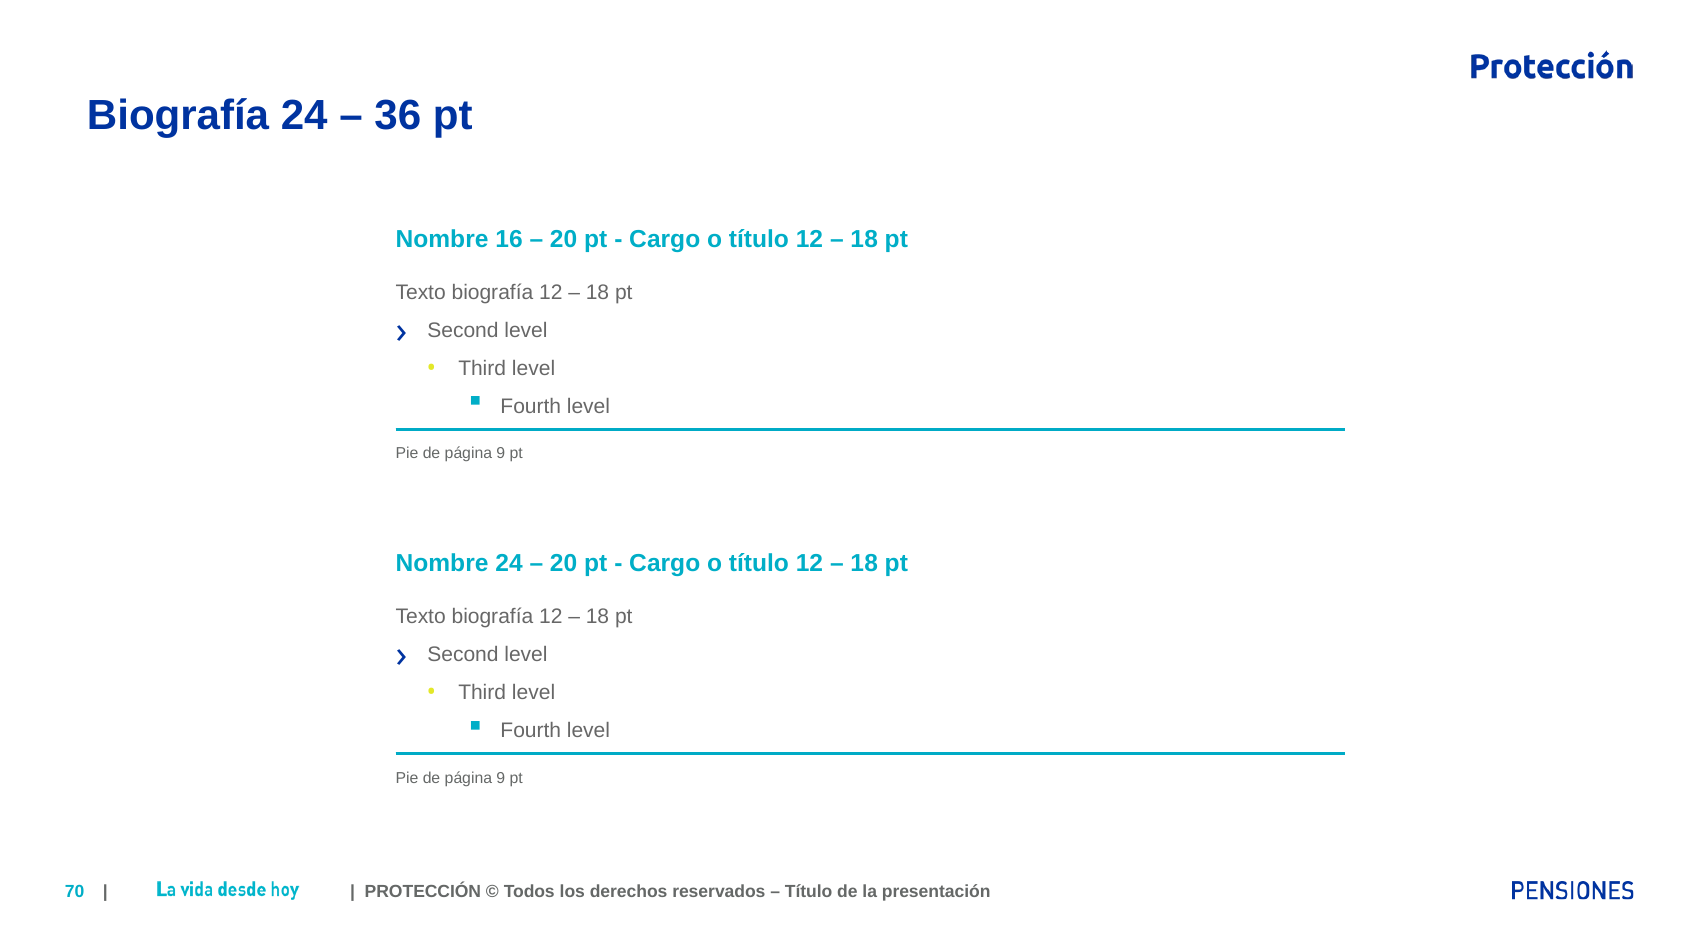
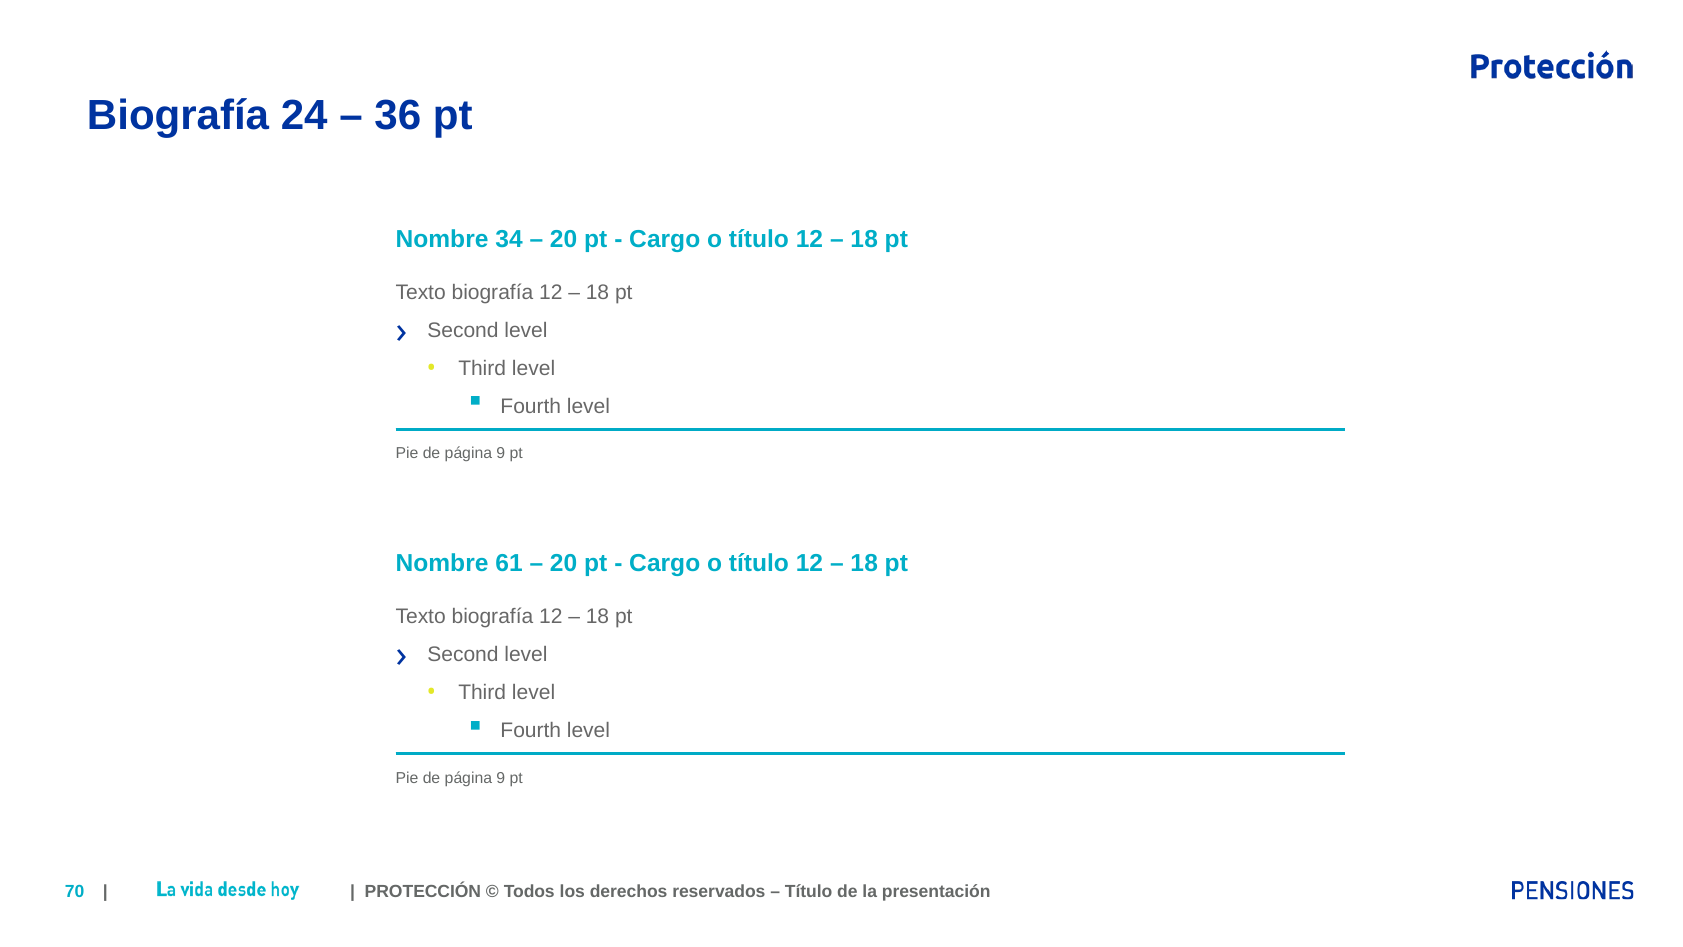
16: 16 -> 34
Nombre 24: 24 -> 61
